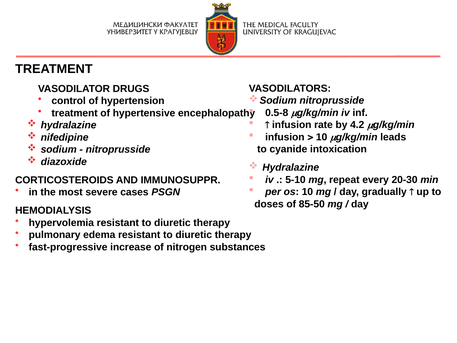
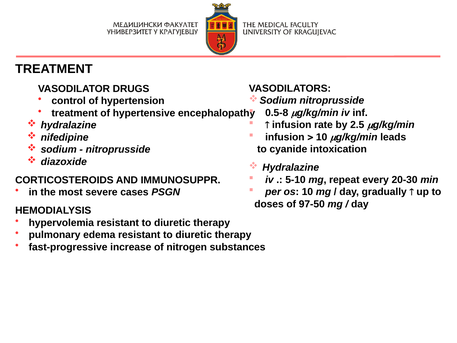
4.2: 4.2 -> 2.5
85-50: 85-50 -> 97-50
